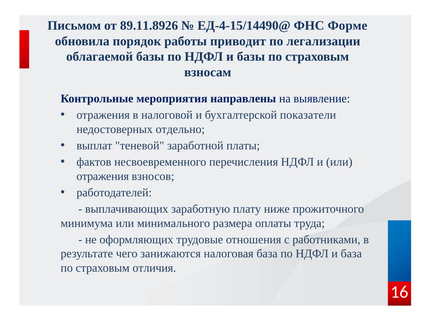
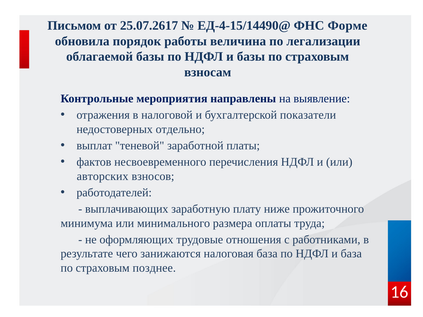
89.11.8926: 89.11.8926 -> 25.07.2617
приводит: приводит -> величина
отражения at (103, 176): отражения -> авторских
отличия: отличия -> позднее
